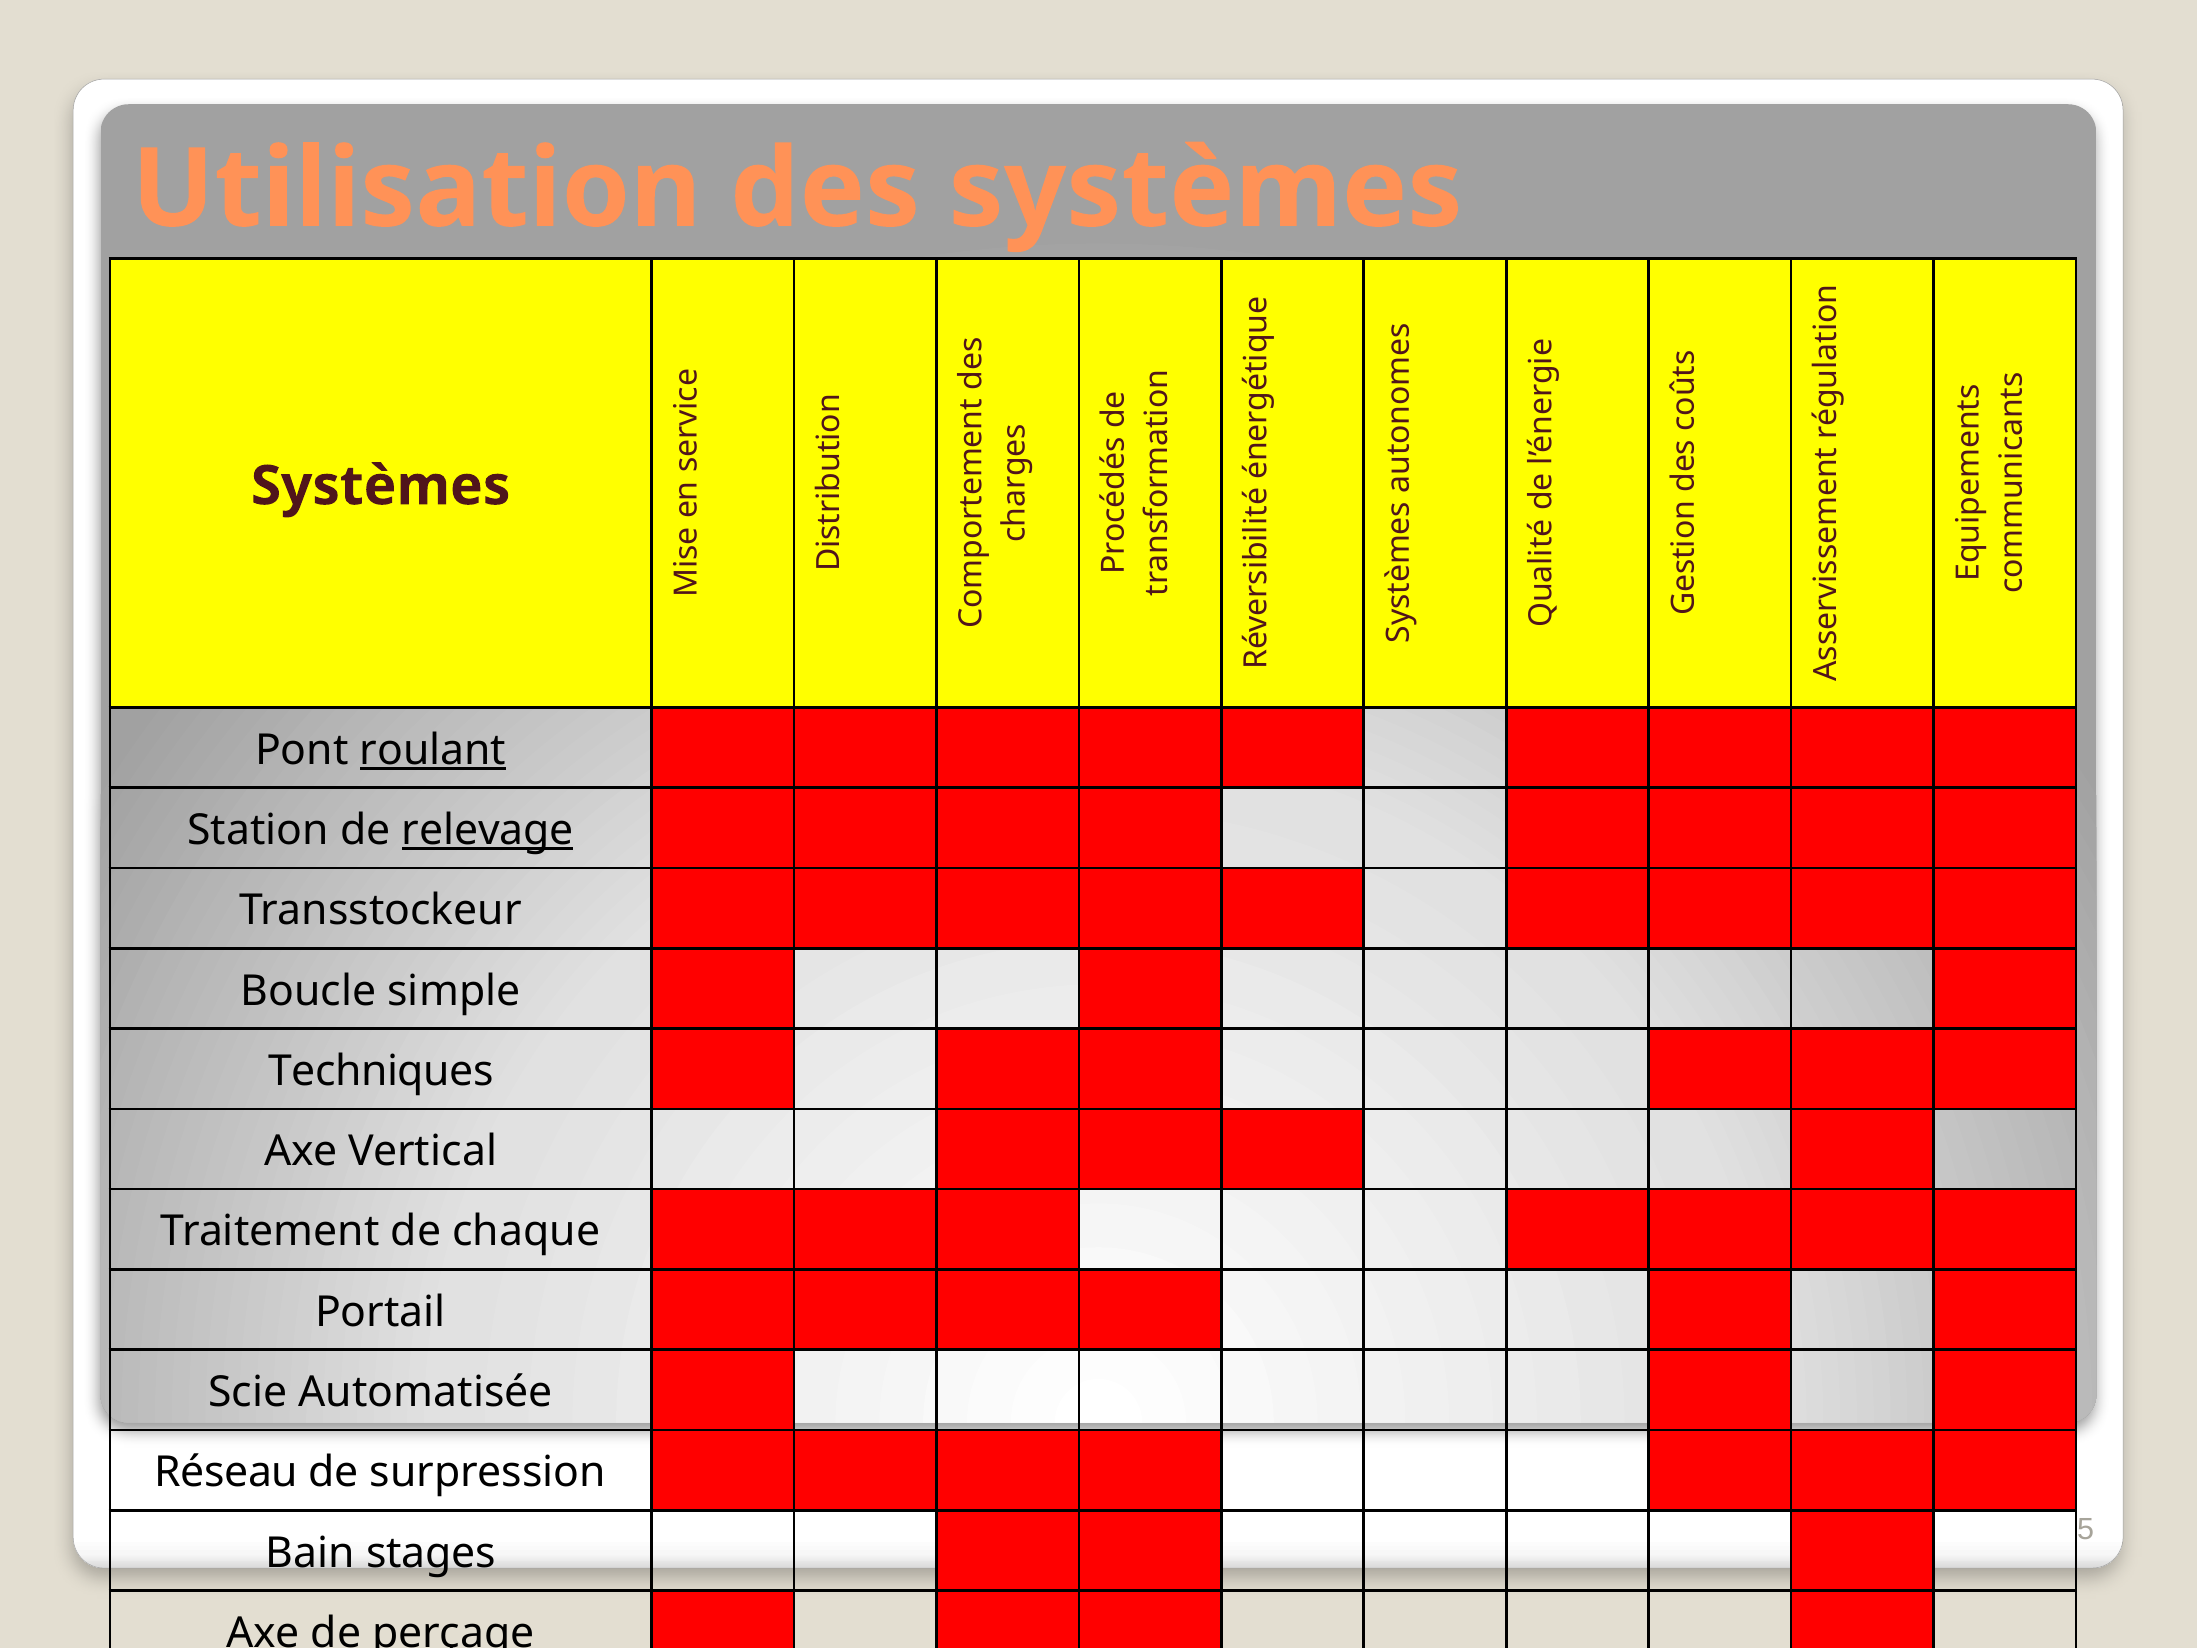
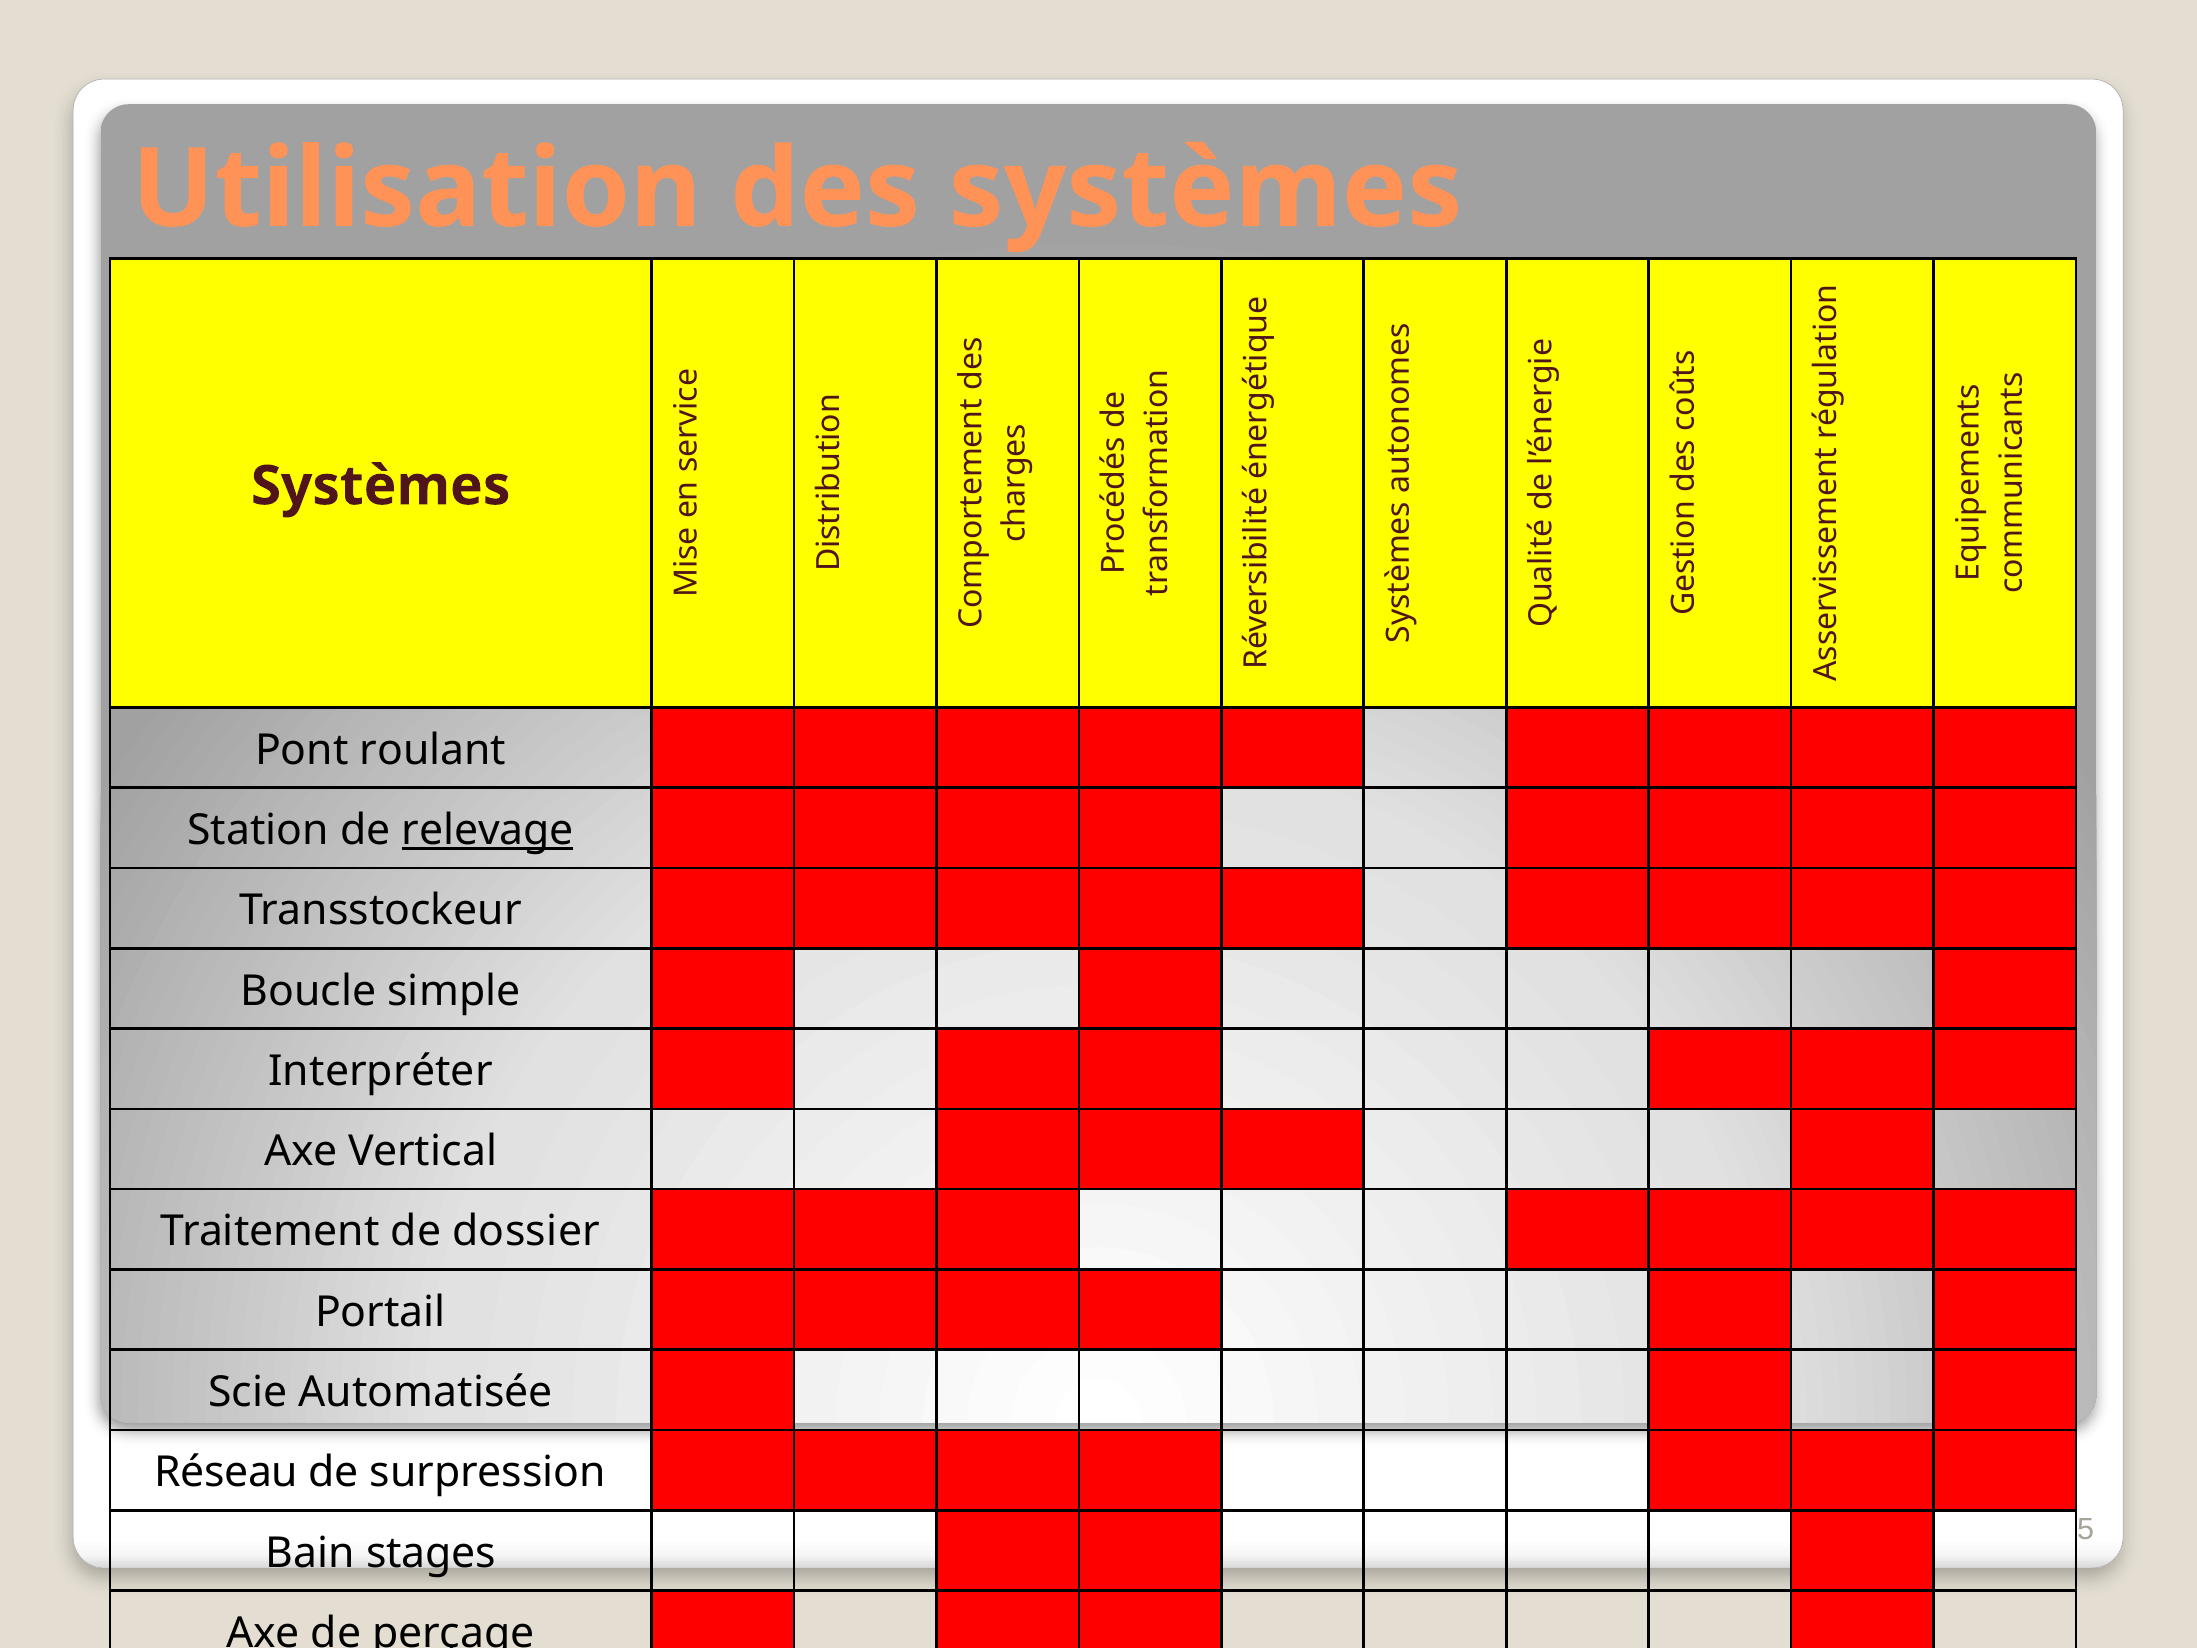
roulant underline: present -> none
Techniques: Techniques -> Interpréter
chaque: chaque -> dossier
